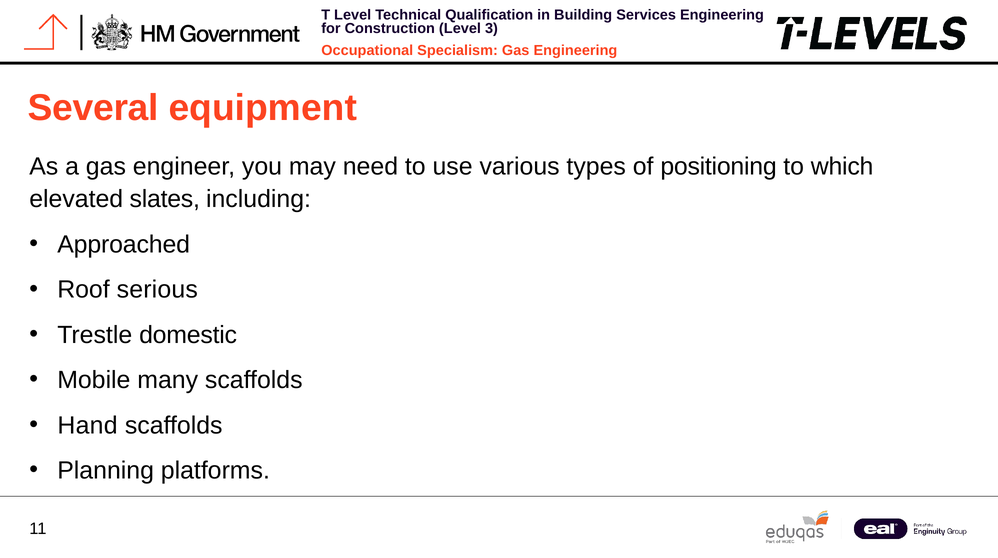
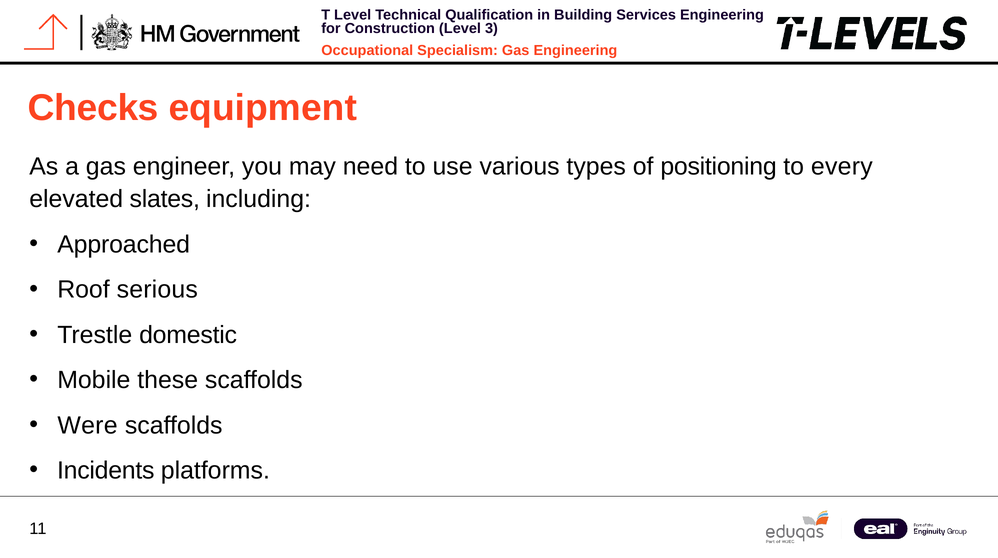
Several: Several -> Checks
which: which -> every
many: many -> these
Hand: Hand -> Were
Planning: Planning -> Incidents
